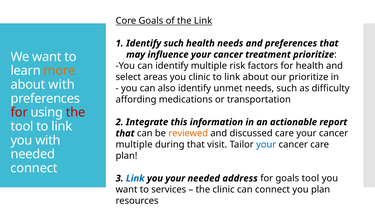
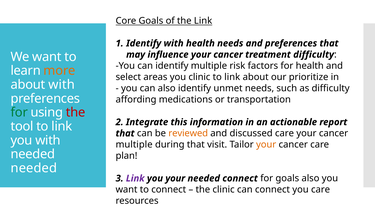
Identify such: such -> with
treatment prioritize: prioritize -> difficulty
for at (19, 112) colour: red -> green
your at (266, 145) colour: blue -> orange
connect at (34, 168): connect -> needed
Link at (135, 178) colour: blue -> purple
needed address: address -> connect
goals tool: tool -> also
to services: services -> connect
you plan: plan -> care
